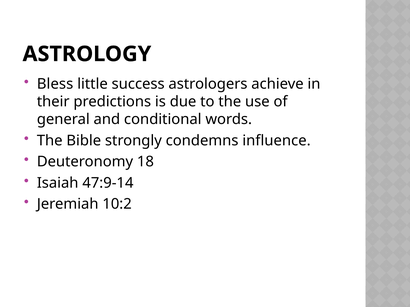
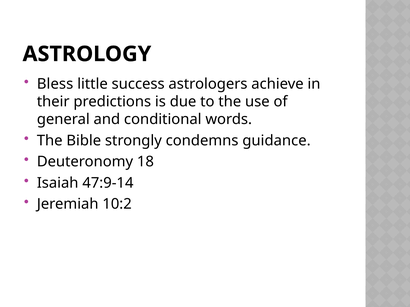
influence: influence -> guidance
